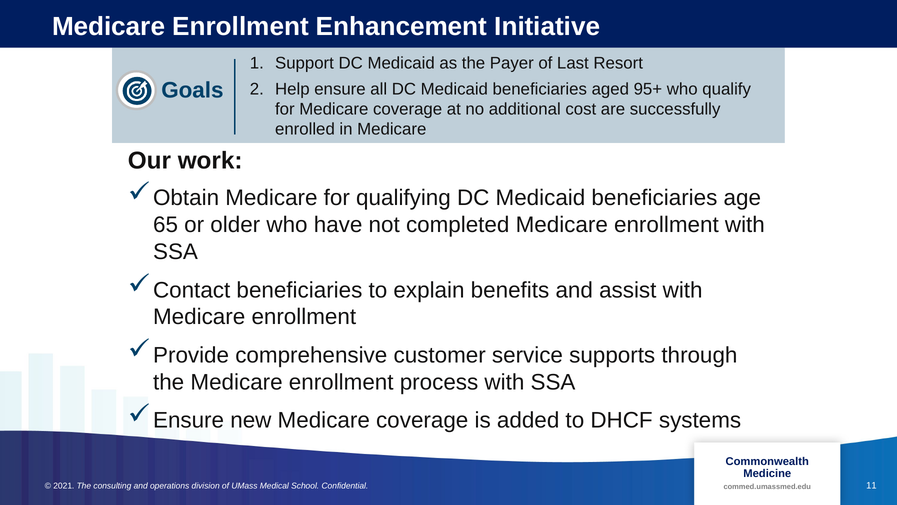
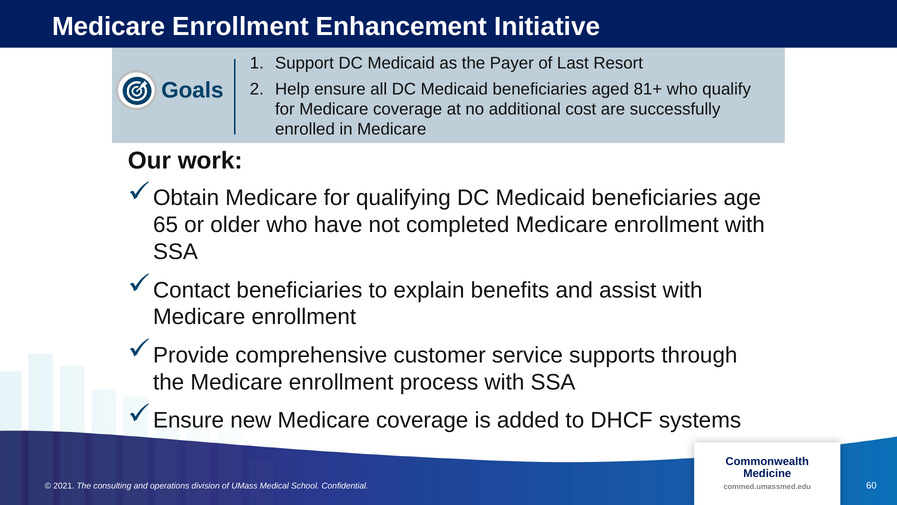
95+: 95+ -> 81+
11: 11 -> 60
